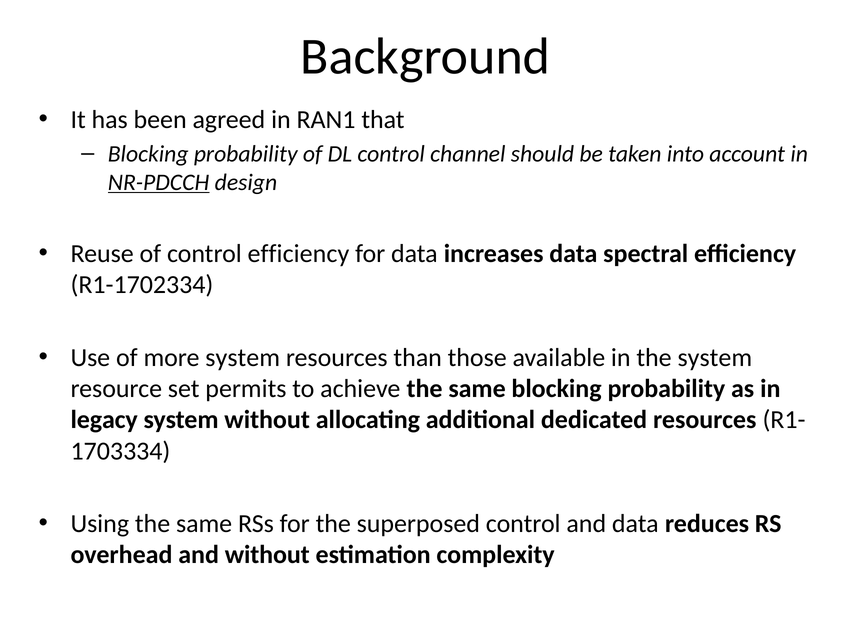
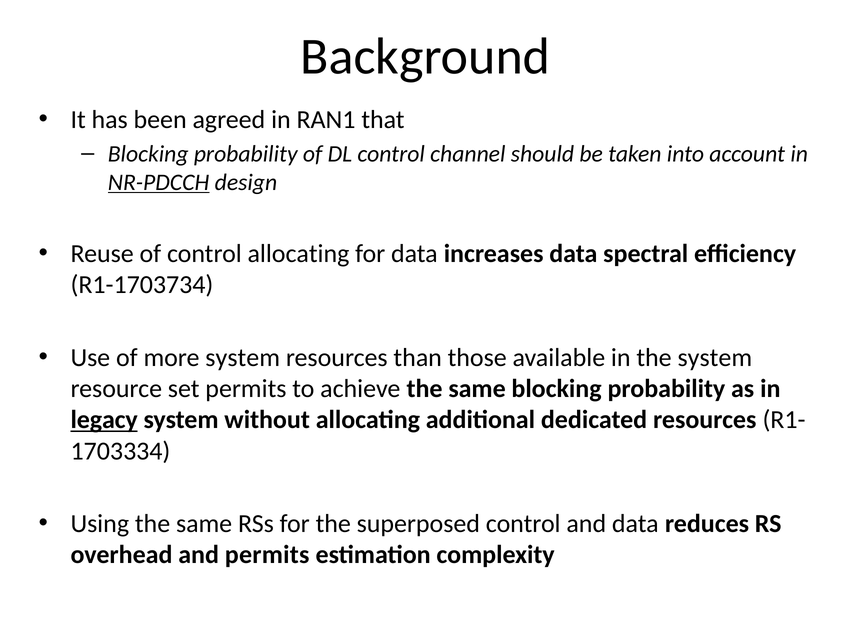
control efficiency: efficiency -> allocating
R1-1702334: R1-1702334 -> R1-1703734
legacy underline: none -> present
and without: without -> permits
